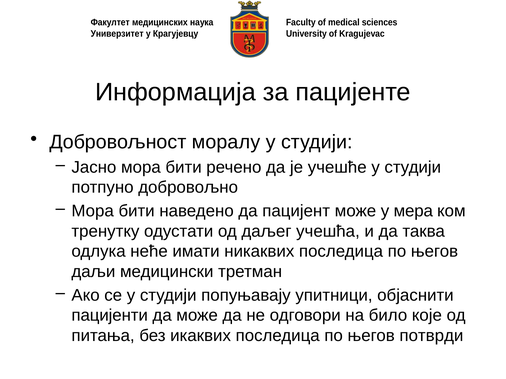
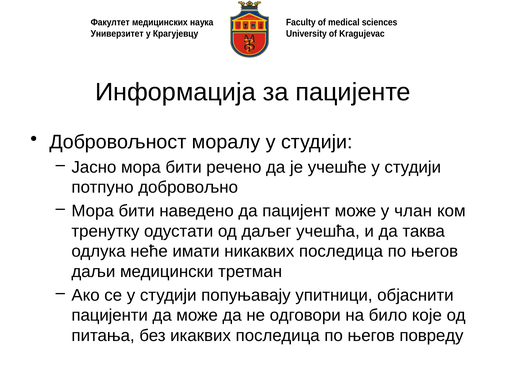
мера: мера -> члан
потврди: потврди -> повреду
